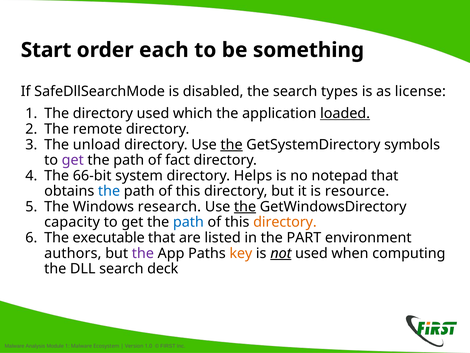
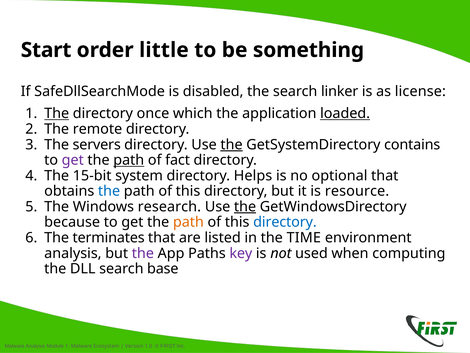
each: each -> little
types: types -> linker
The at (57, 113) underline: none -> present
directory used: used -> once
unload: unload -> servers
symbols: symbols -> contains
path at (129, 160) underline: none -> present
66-bit: 66-bit -> 15-bit
notepad: notepad -> optional
capacity: capacity -> because
path at (188, 222) colour: blue -> orange
directory at (285, 222) colour: orange -> blue
executable: executable -> terminates
PART: PART -> TIME
authors at (73, 253): authors -> analysis
key colour: orange -> purple
not underline: present -> none
deck: deck -> base
